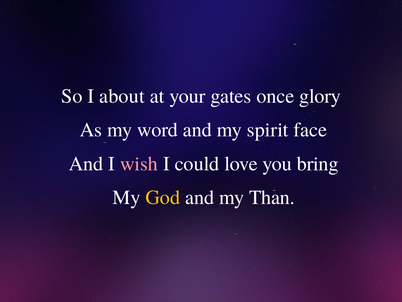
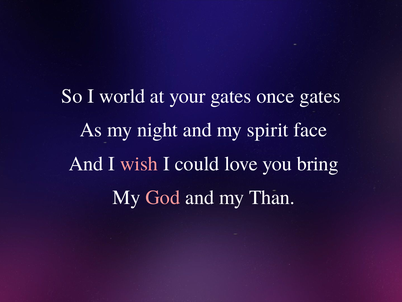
about: about -> world
once glory: glory -> gates
word: word -> night
God colour: yellow -> pink
